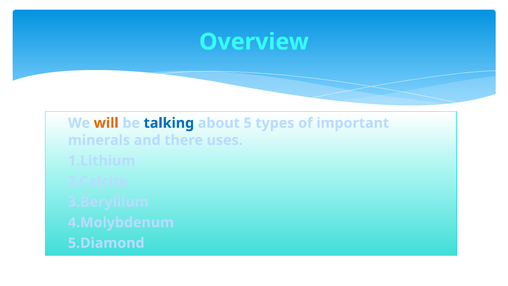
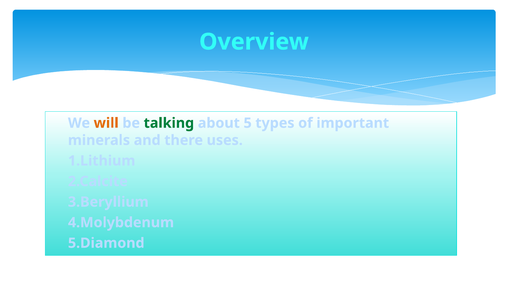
talking colour: blue -> green
